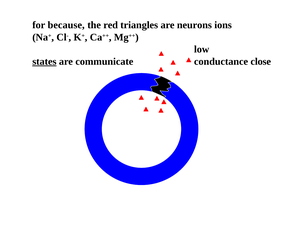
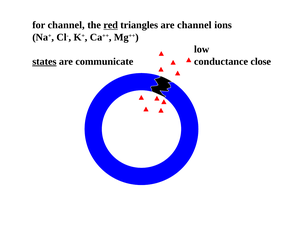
for because: because -> channel
red underline: none -> present
are neurons: neurons -> channel
